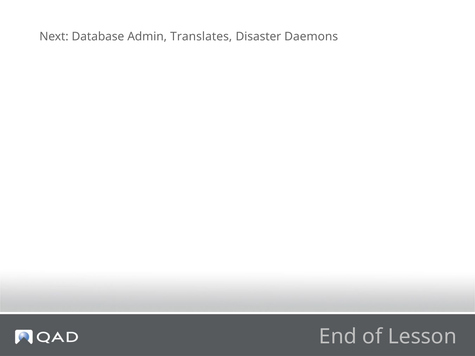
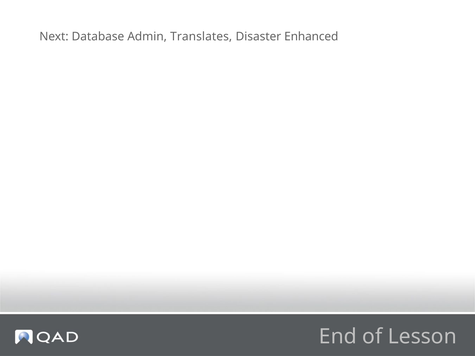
Daemons: Daemons -> Enhanced
